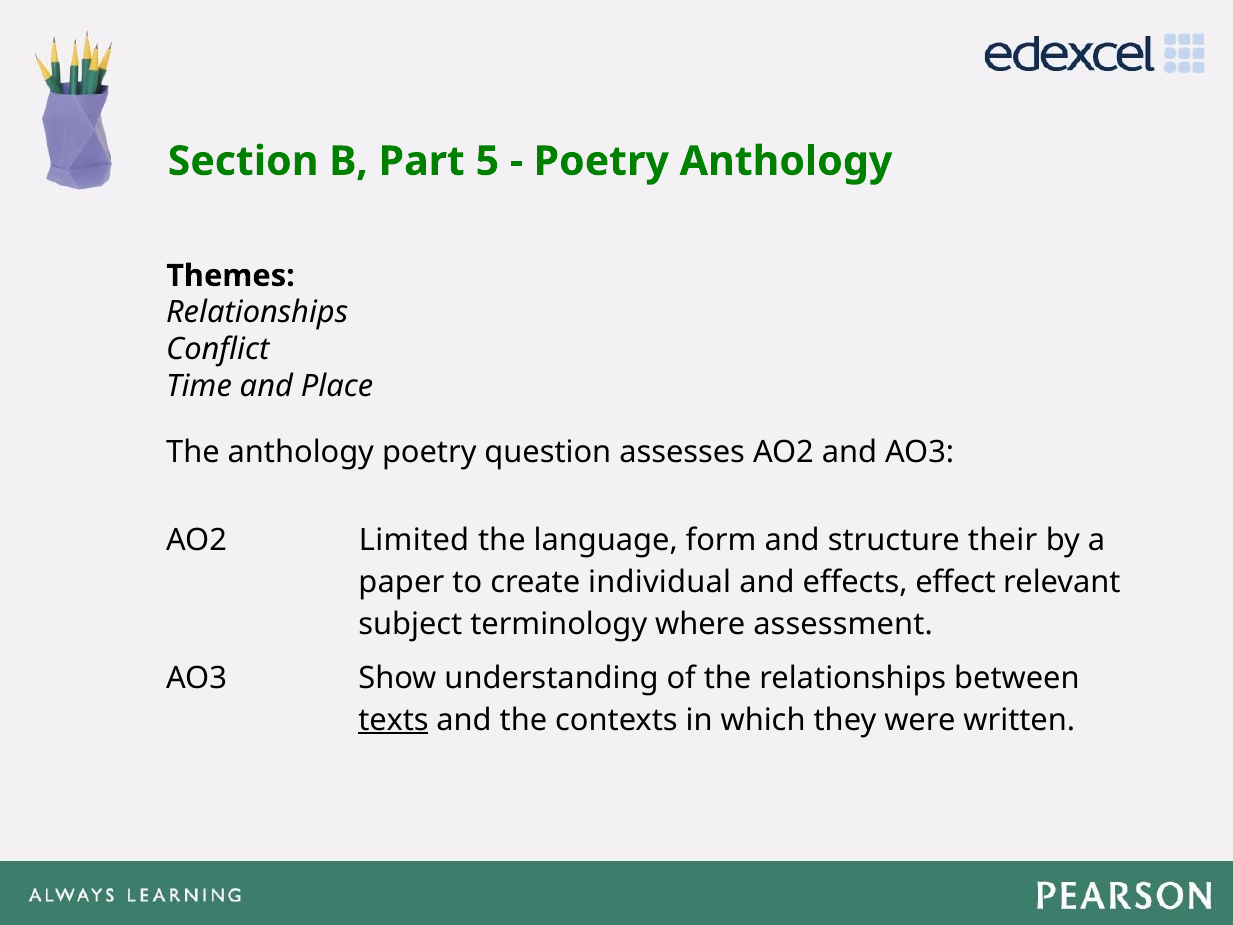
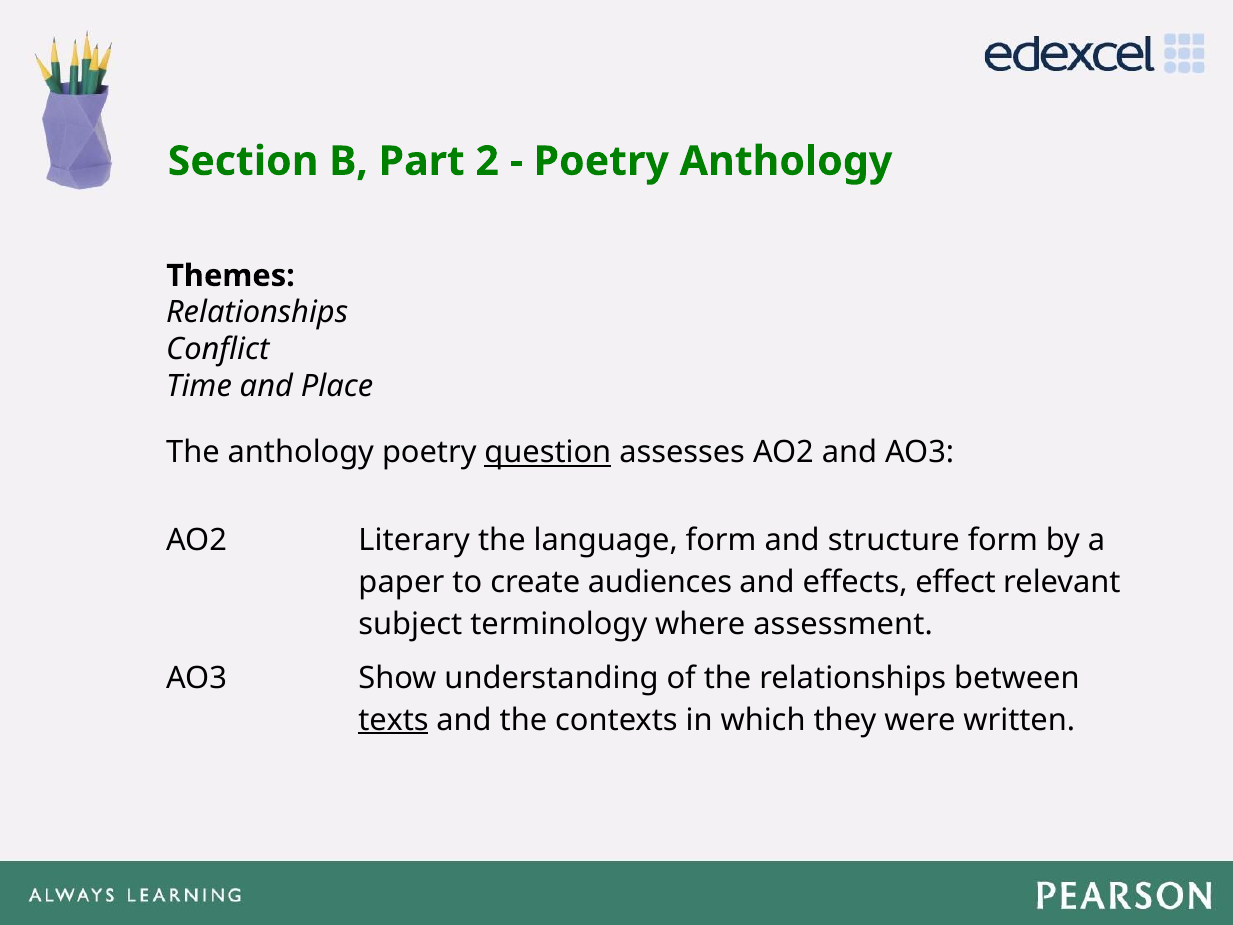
5: 5 -> 2
question underline: none -> present
Limited: Limited -> Literary
structure their: their -> form
individual: individual -> audiences
